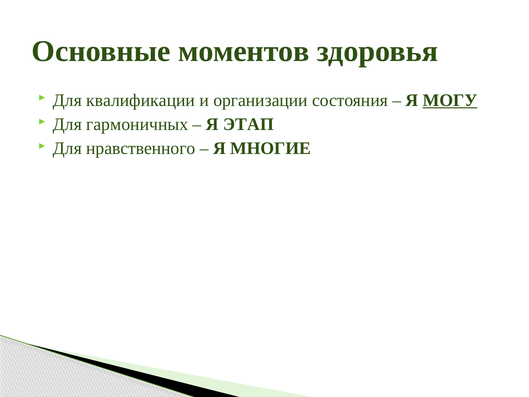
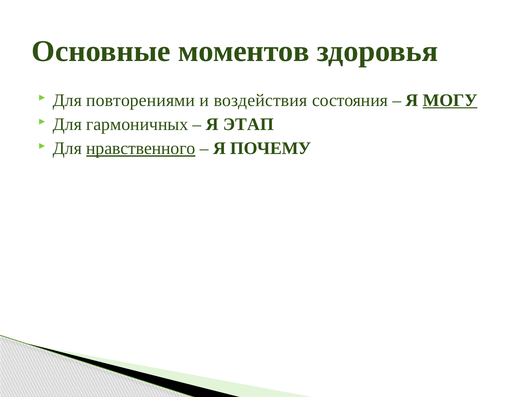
квалификации: квалификации -> повторениями
организации: организации -> воздействия
нравственного underline: none -> present
МНОГИЕ: МНОГИЕ -> ПОЧЕМУ
